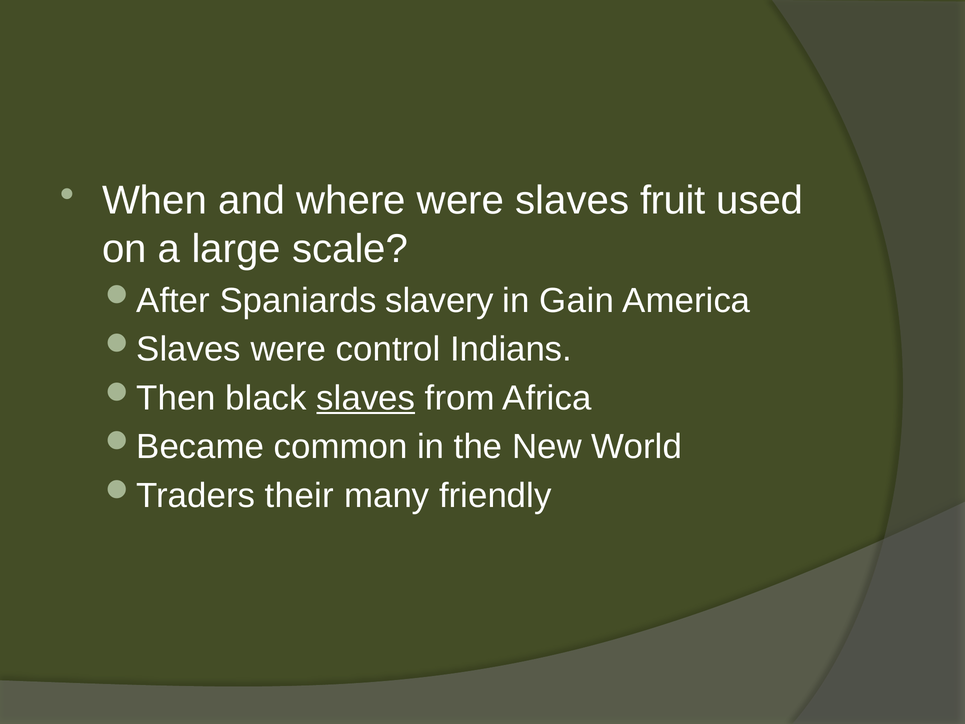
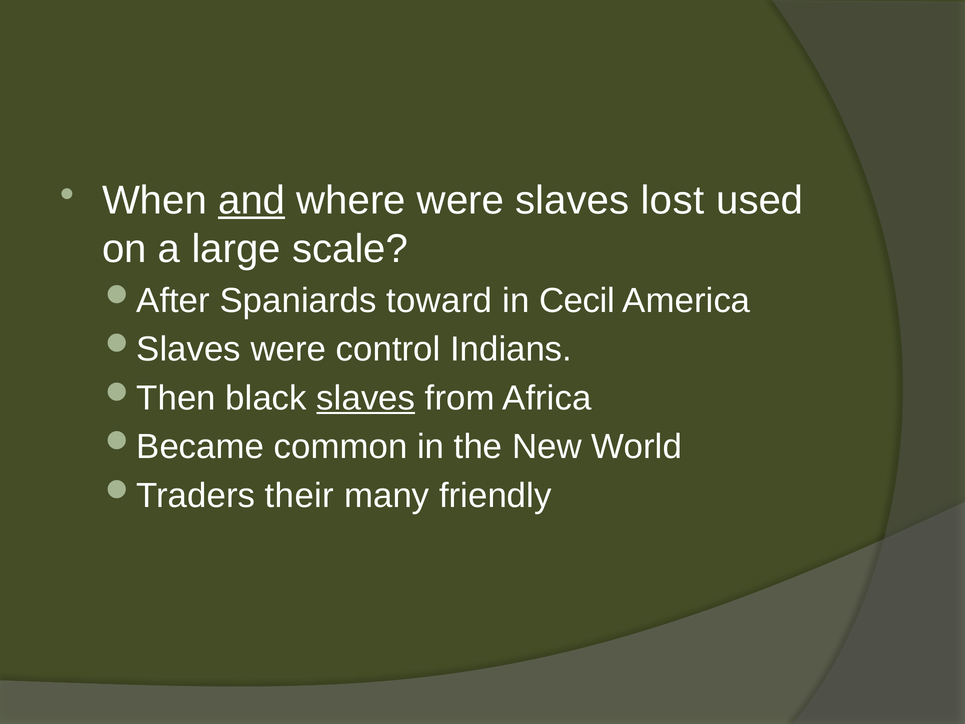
and underline: none -> present
fruit: fruit -> lost
slavery: slavery -> toward
Gain: Gain -> Cecil
